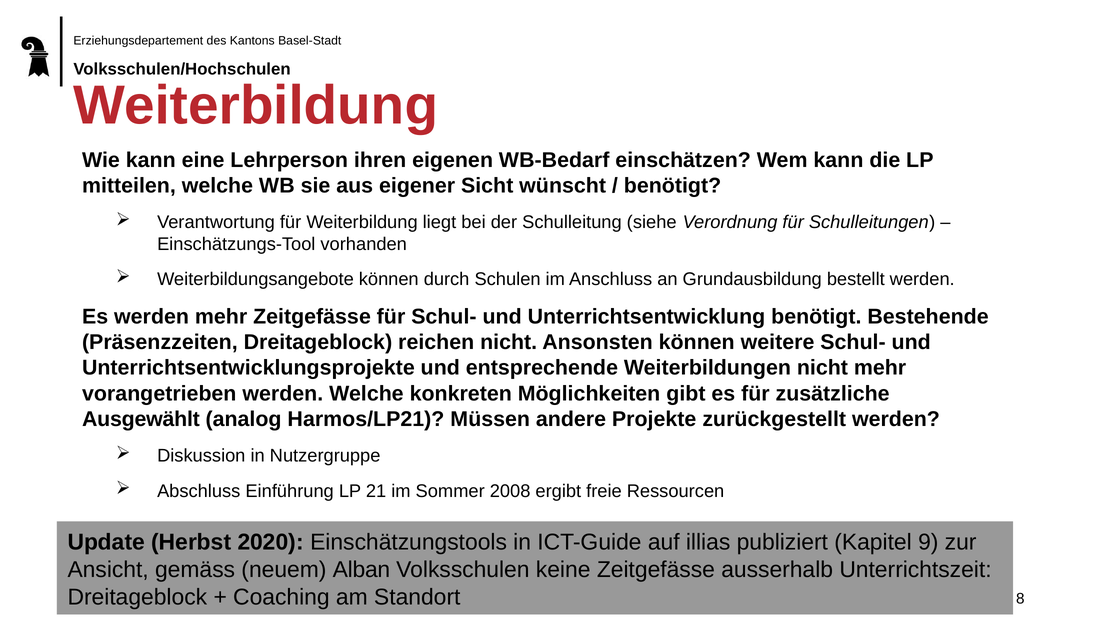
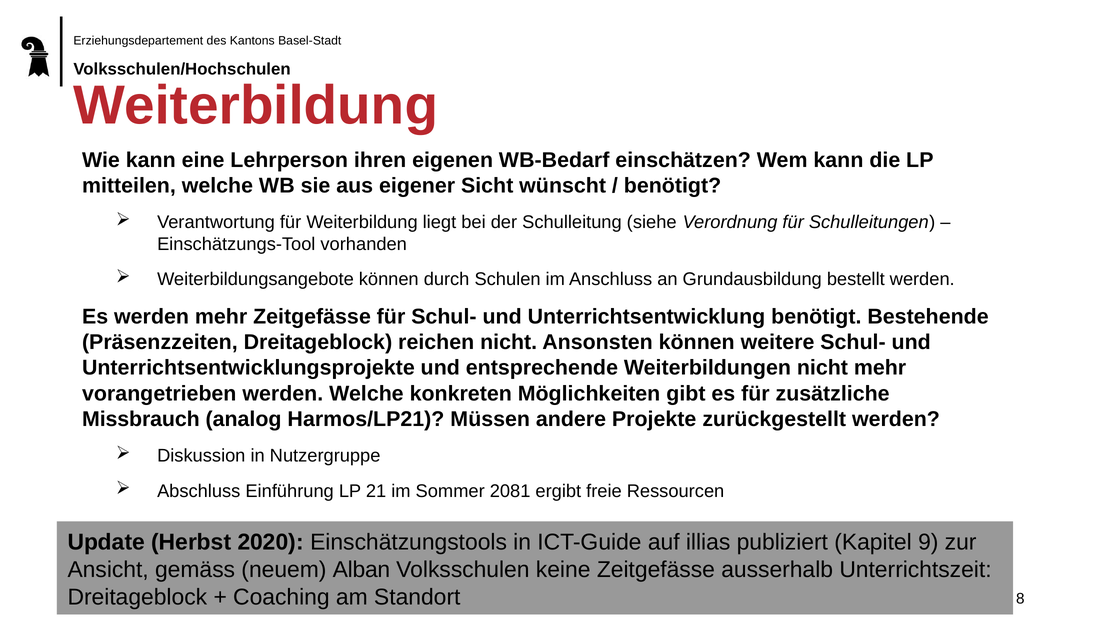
Ausgewählt: Ausgewählt -> Missbrauch
2008: 2008 -> 2081
